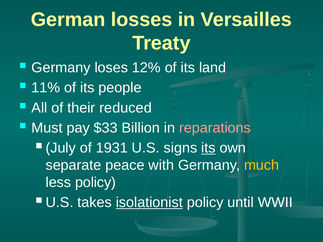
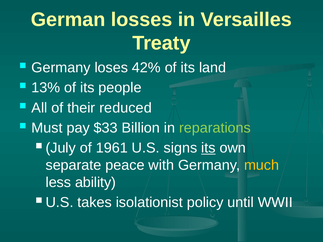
12%: 12% -> 42%
11%: 11% -> 13%
reparations colour: pink -> light green
1931: 1931 -> 1961
less policy: policy -> ability
isolationist underline: present -> none
